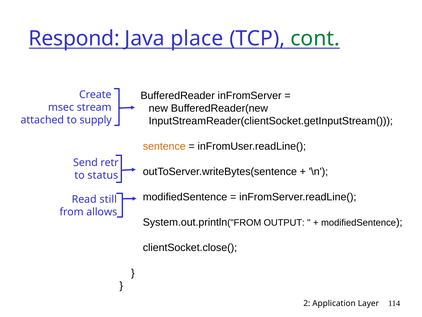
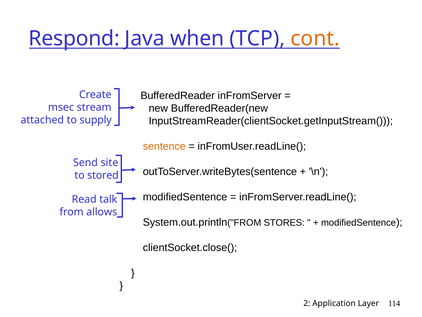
place: place -> when
cont colour: green -> orange
retr: retr -> site
status: status -> stored
still: still -> talk
OUTPUT: OUTPUT -> STORES
